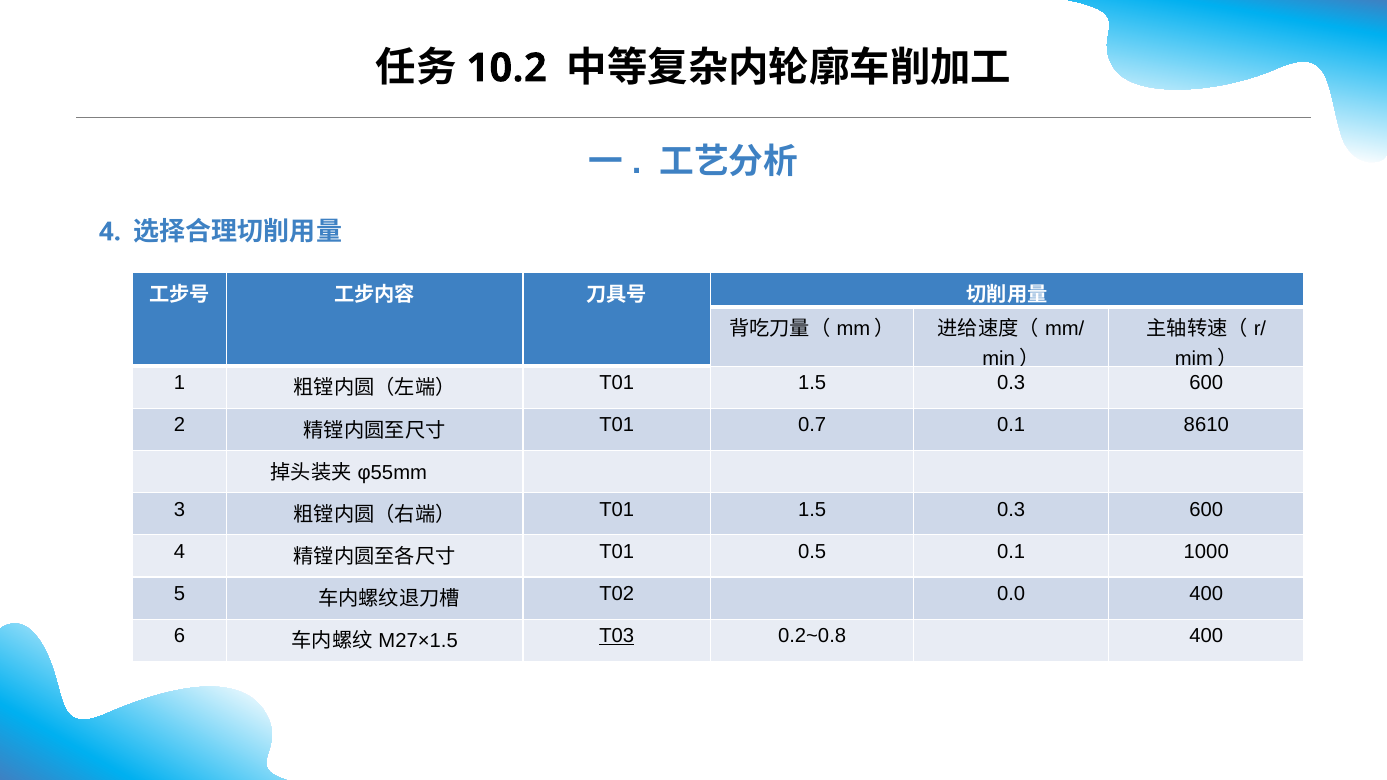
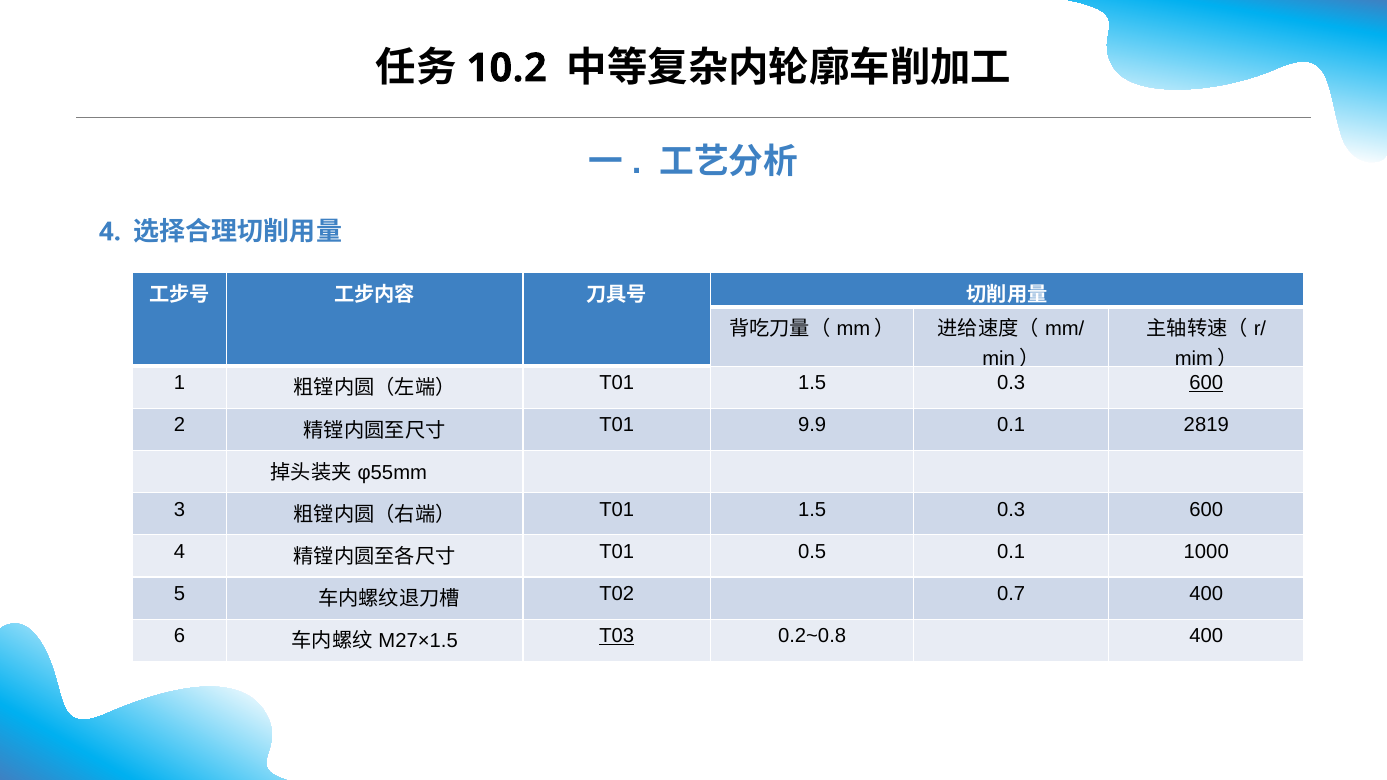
600 at (1206, 383) underline: none -> present
0.7: 0.7 -> 9.9
8610: 8610 -> 2819
0.0: 0.0 -> 0.7
